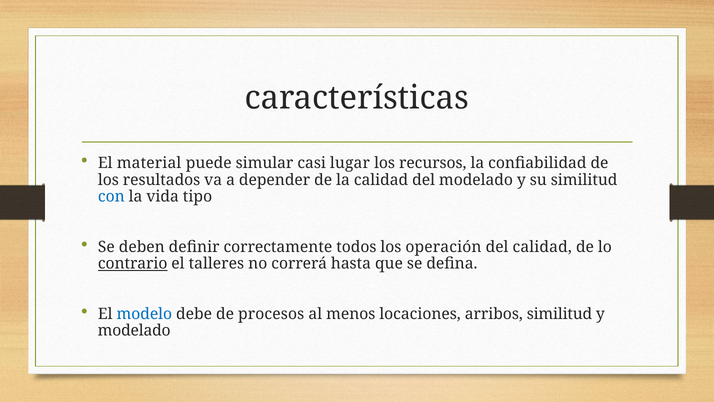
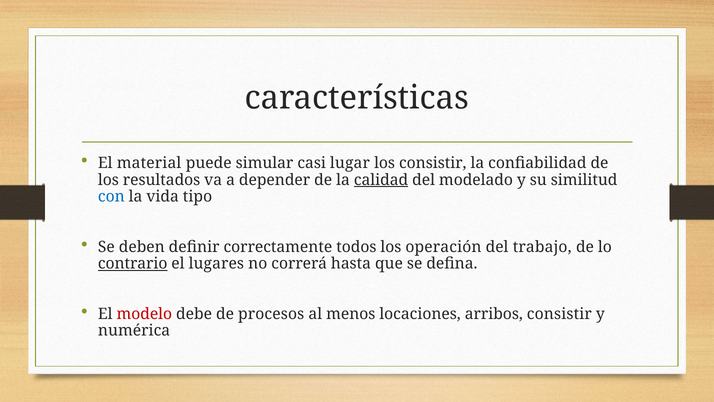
los recursos: recursos -> consistir
calidad at (381, 180) underline: none -> present
del calidad: calidad -> trabajo
talleres: talleres -> lugares
modelo colour: blue -> red
arribos similitud: similitud -> consistir
modelado at (134, 330): modelado -> numérica
